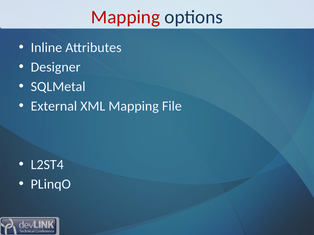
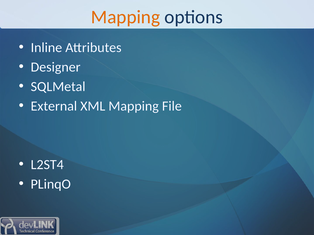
Mapping at (125, 17) colour: red -> orange
